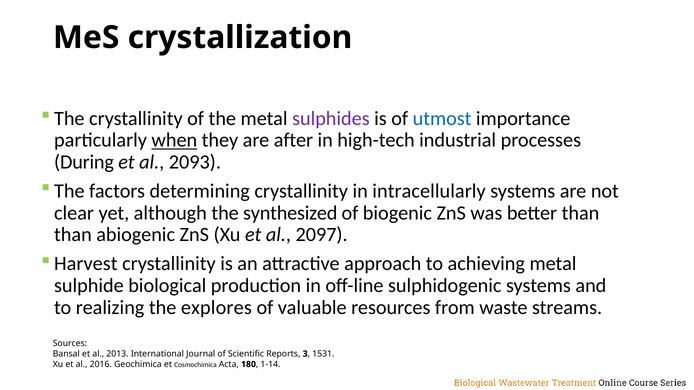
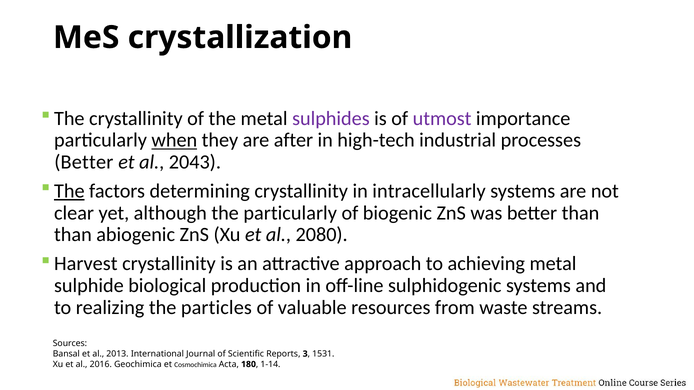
utmost colour: blue -> purple
During at (84, 162): During -> Better
2093: 2093 -> 2043
The at (69, 191) underline: none -> present
the synthesized: synthesized -> particularly
2097: 2097 -> 2080
explores: explores -> particles
